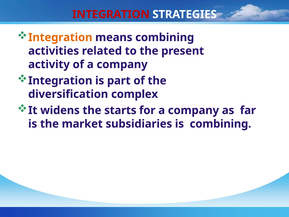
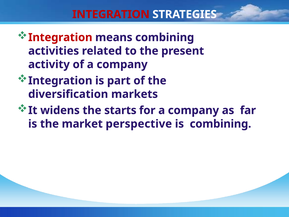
Integration at (60, 37) colour: orange -> red
complex: complex -> markets
subsidiaries: subsidiaries -> perspective
